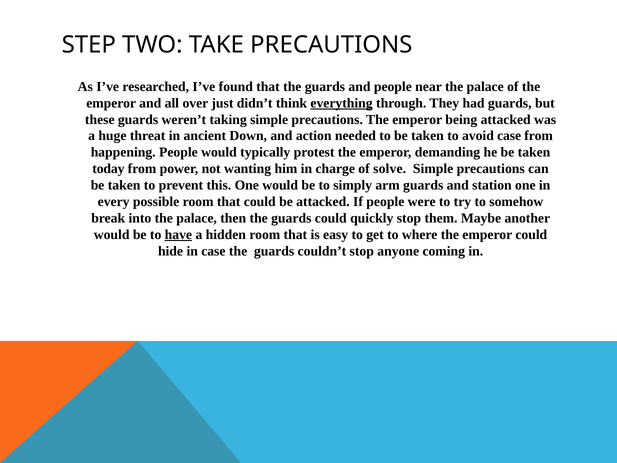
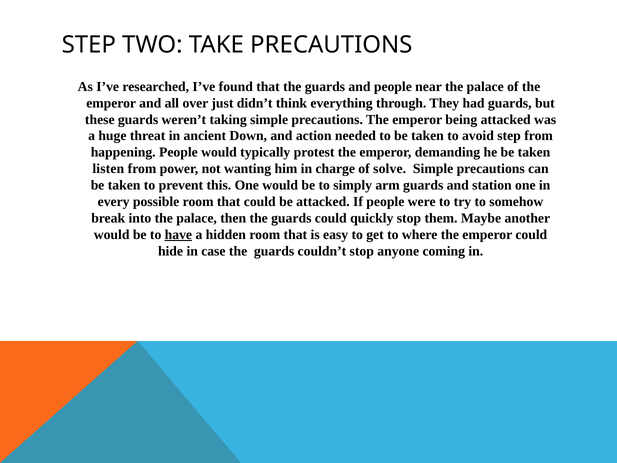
everything underline: present -> none
avoid case: case -> step
today: today -> listen
